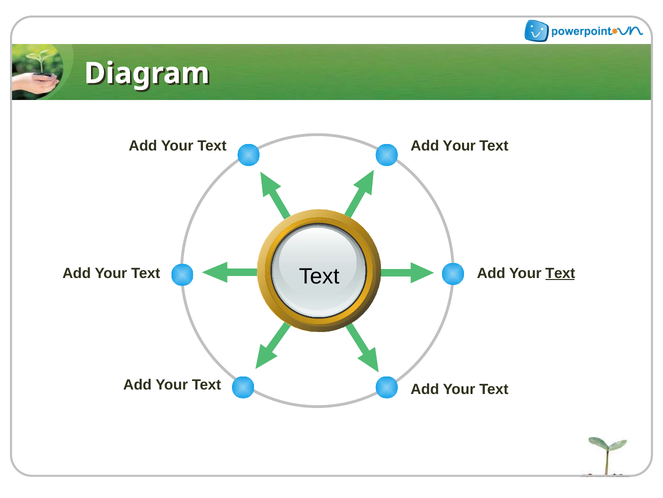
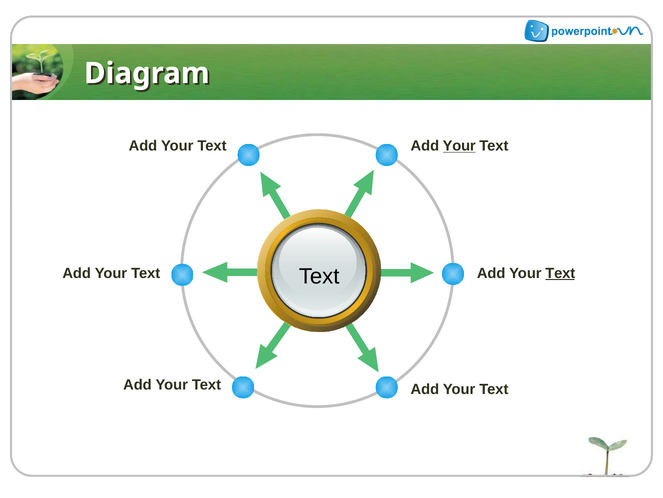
Your at (459, 146) underline: none -> present
